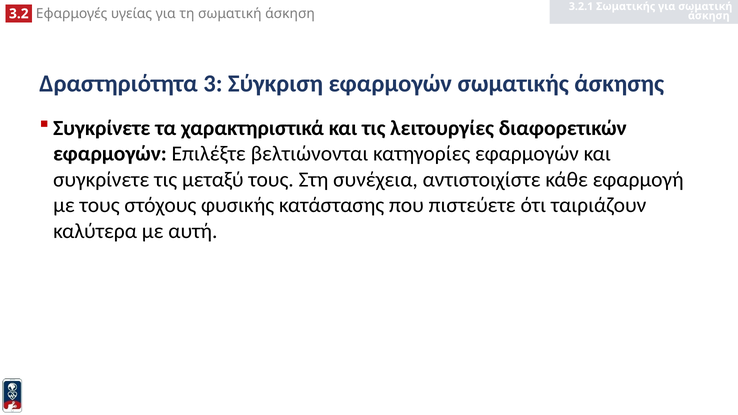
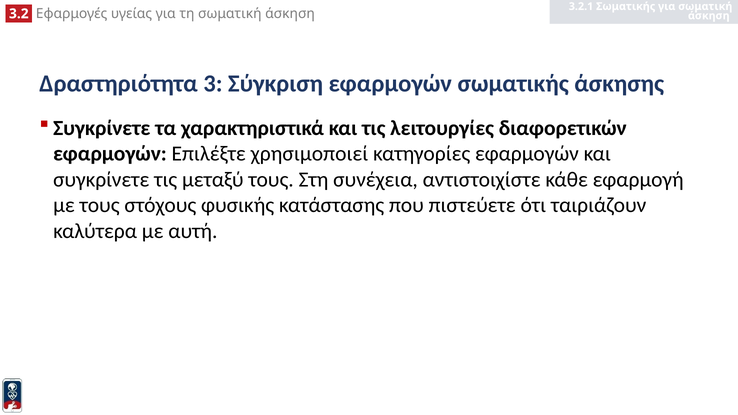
βελτιώνονται: βελτιώνονται -> χρησιμοποιεί
